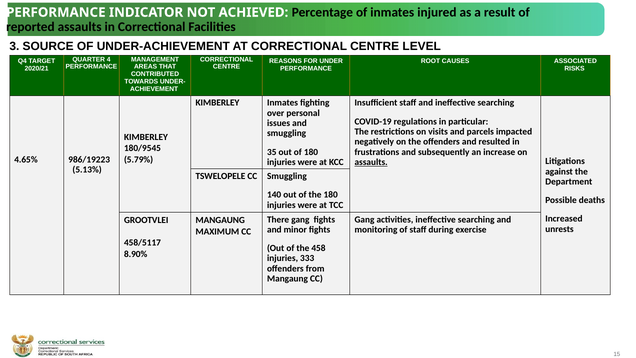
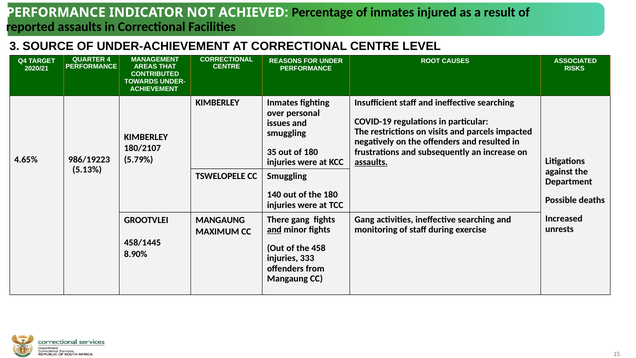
180/9545: 180/9545 -> 180/2107
and at (274, 230) underline: none -> present
458/5117: 458/5117 -> 458/1445
